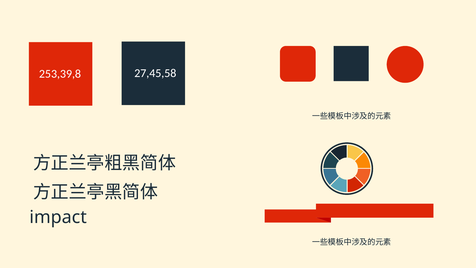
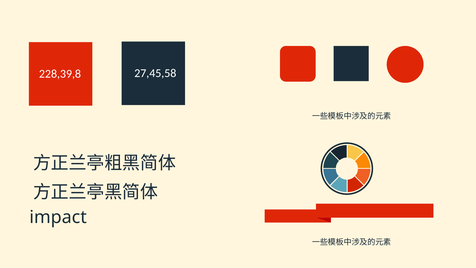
253,39,8: 253,39,8 -> 228,39,8
